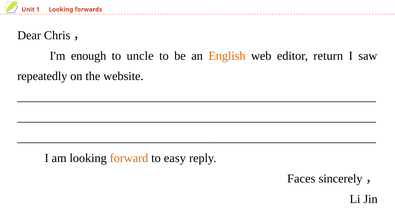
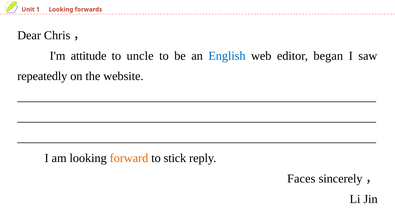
enough: enough -> attitude
English colour: orange -> blue
return: return -> began
easy: easy -> stick
